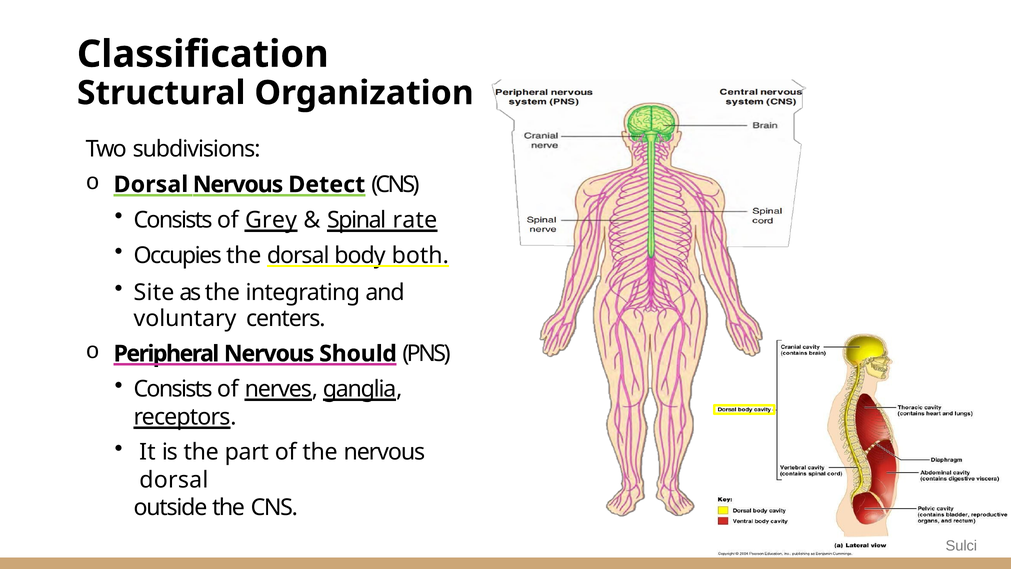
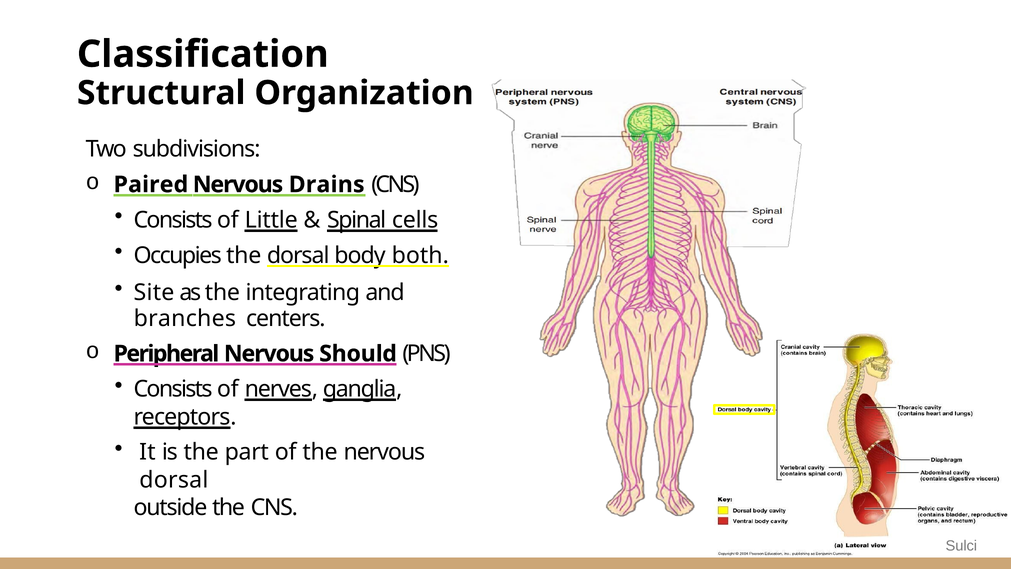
Dorsal at (151, 184): Dorsal -> Paired
Detect: Detect -> Drains
Grey: Grey -> Little
rate: rate -> cells
voluntary: voluntary -> branches
